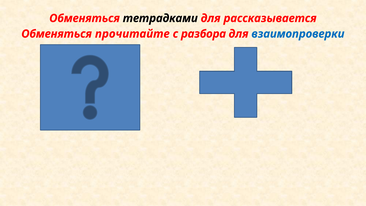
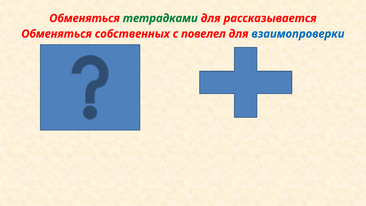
тетрадками colour: black -> green
прочитайте: прочитайте -> собственных
разбора: разбора -> повелел
